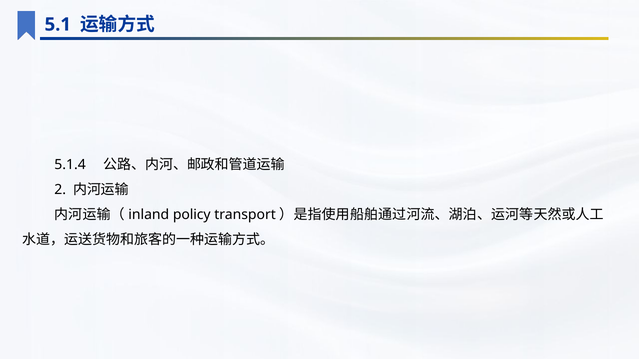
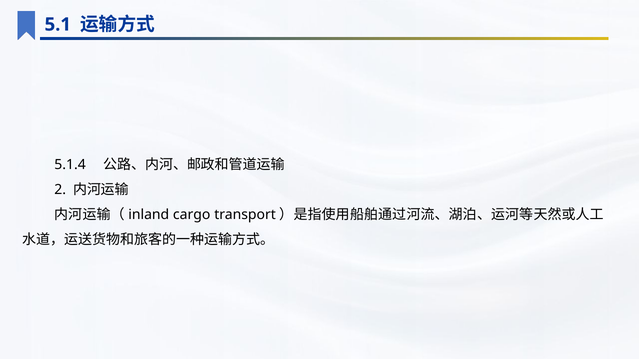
policy: policy -> cargo
